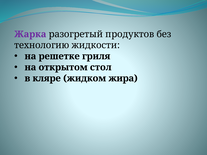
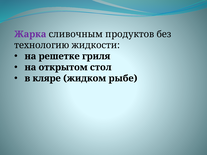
разогретый: разогретый -> сливочным
жира: жира -> рыбе
